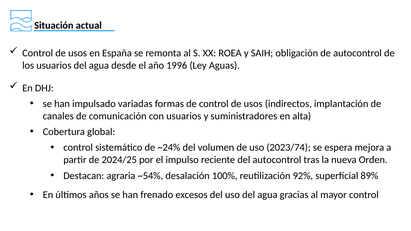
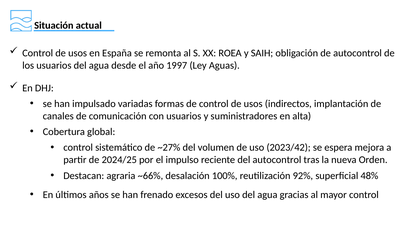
1996: 1996 -> 1997
~24%: ~24% -> ~27%
2023/74: 2023/74 -> 2023/42
~54%: ~54% -> ~66%
89%: 89% -> 48%
